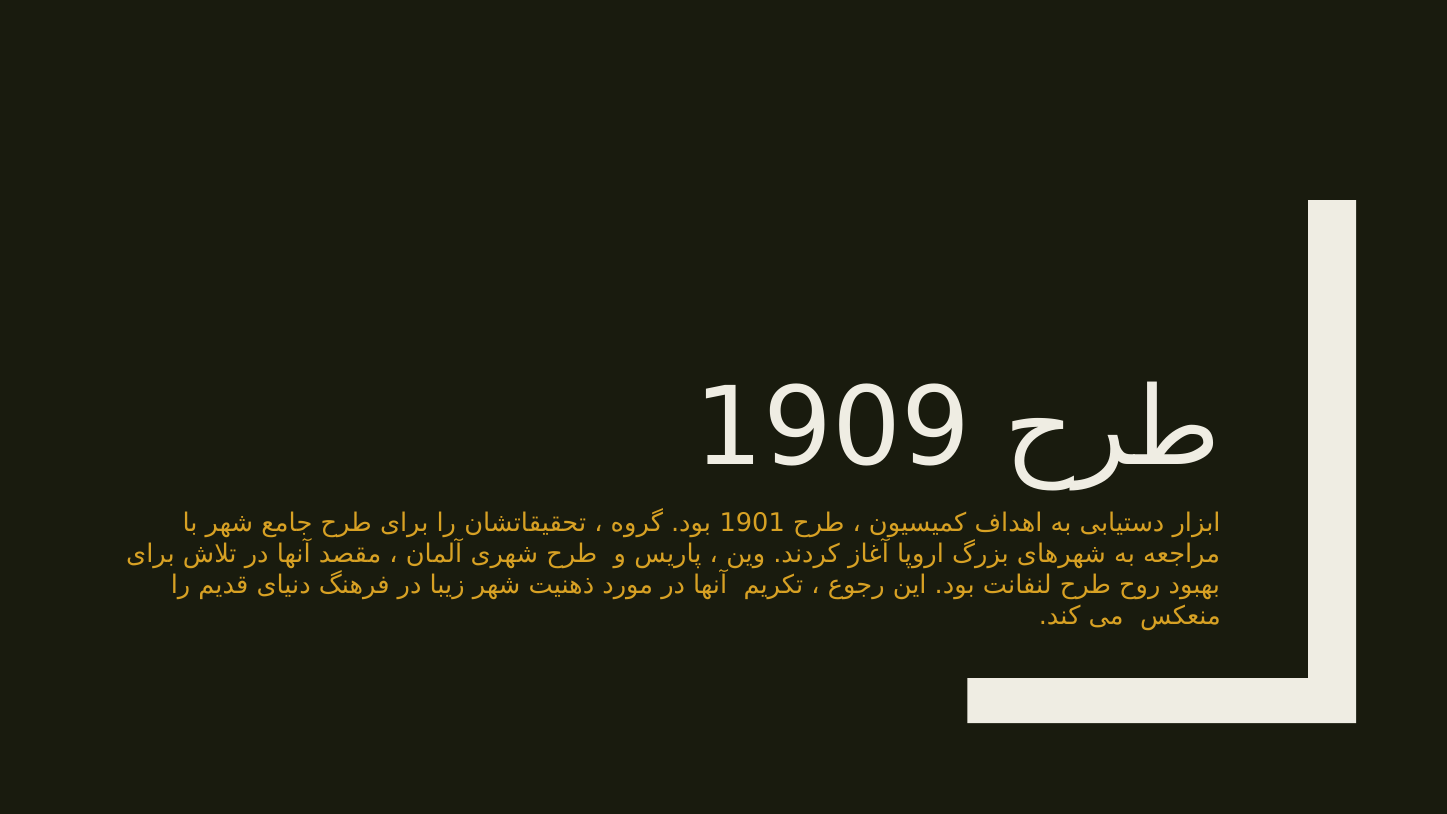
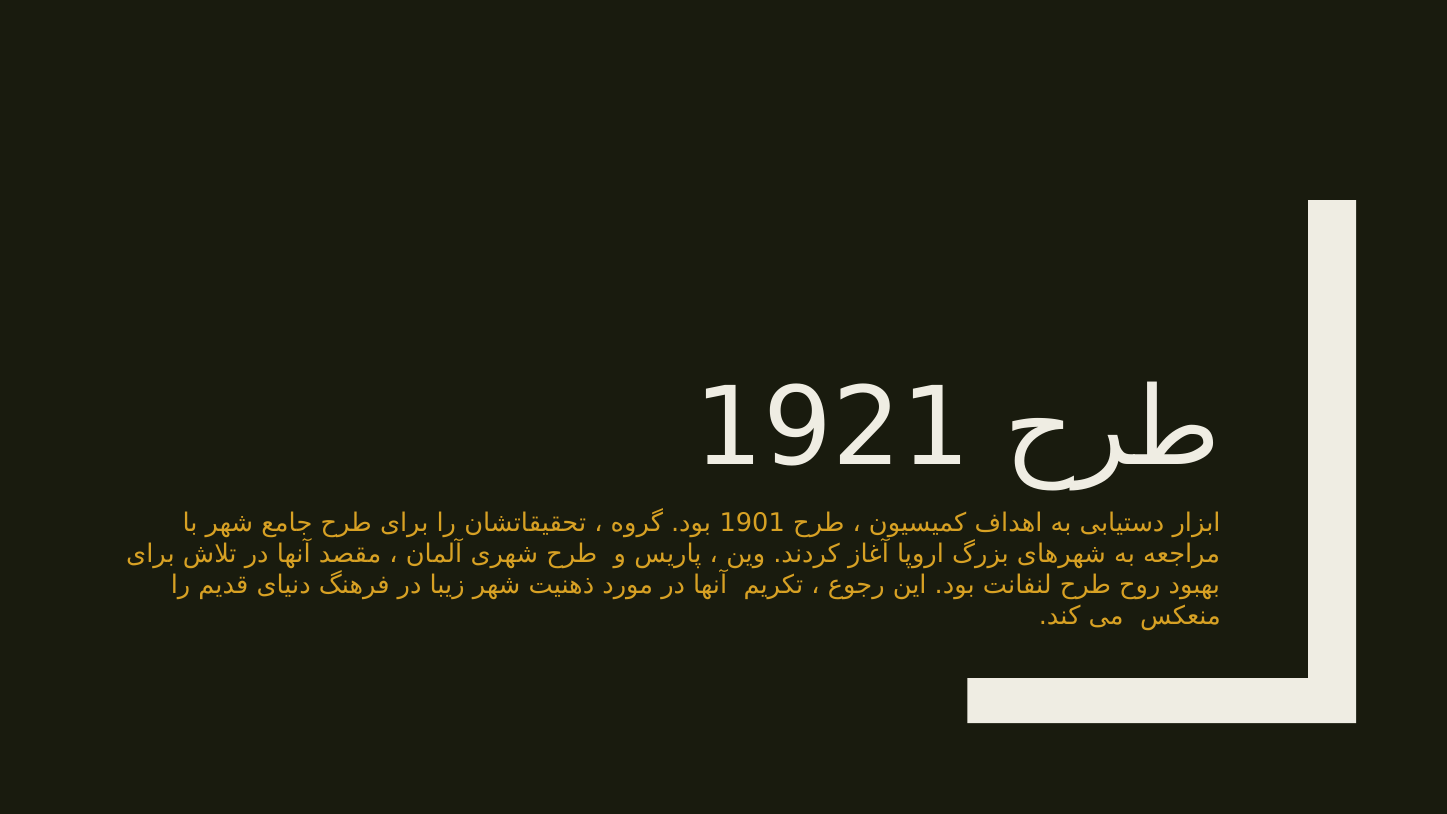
1909: 1909 -> 1921
